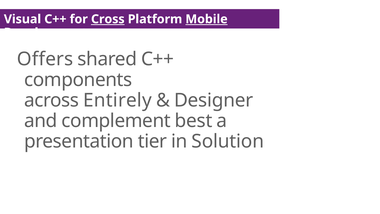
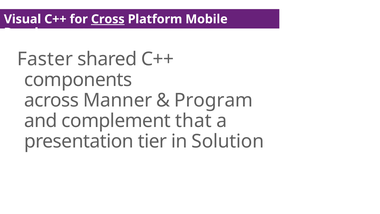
Mobile underline: present -> none
Offers: Offers -> Faster
Entirely: Entirely -> Manner
Designer: Designer -> Program
best: best -> that
